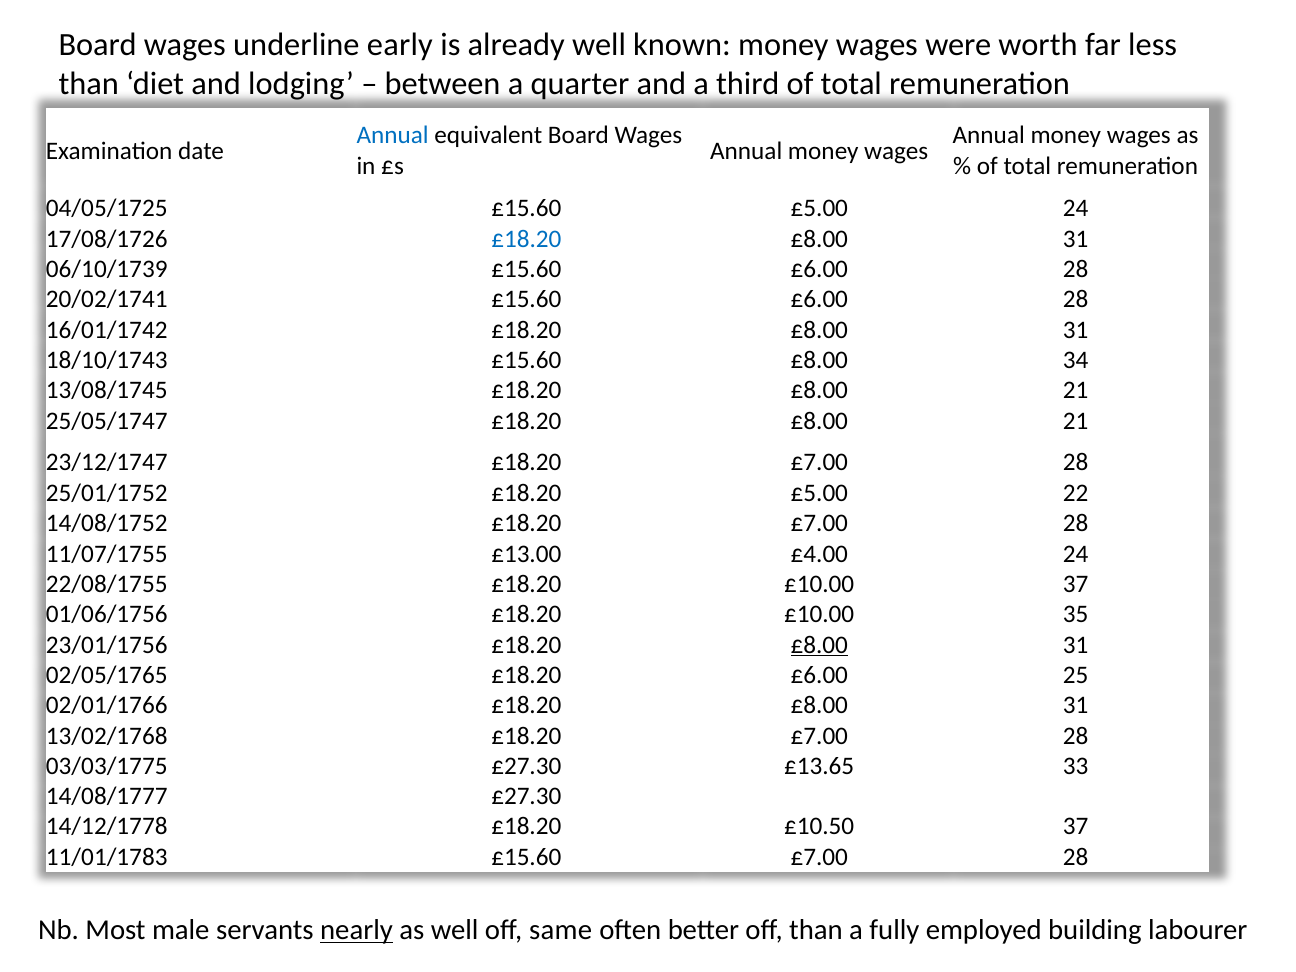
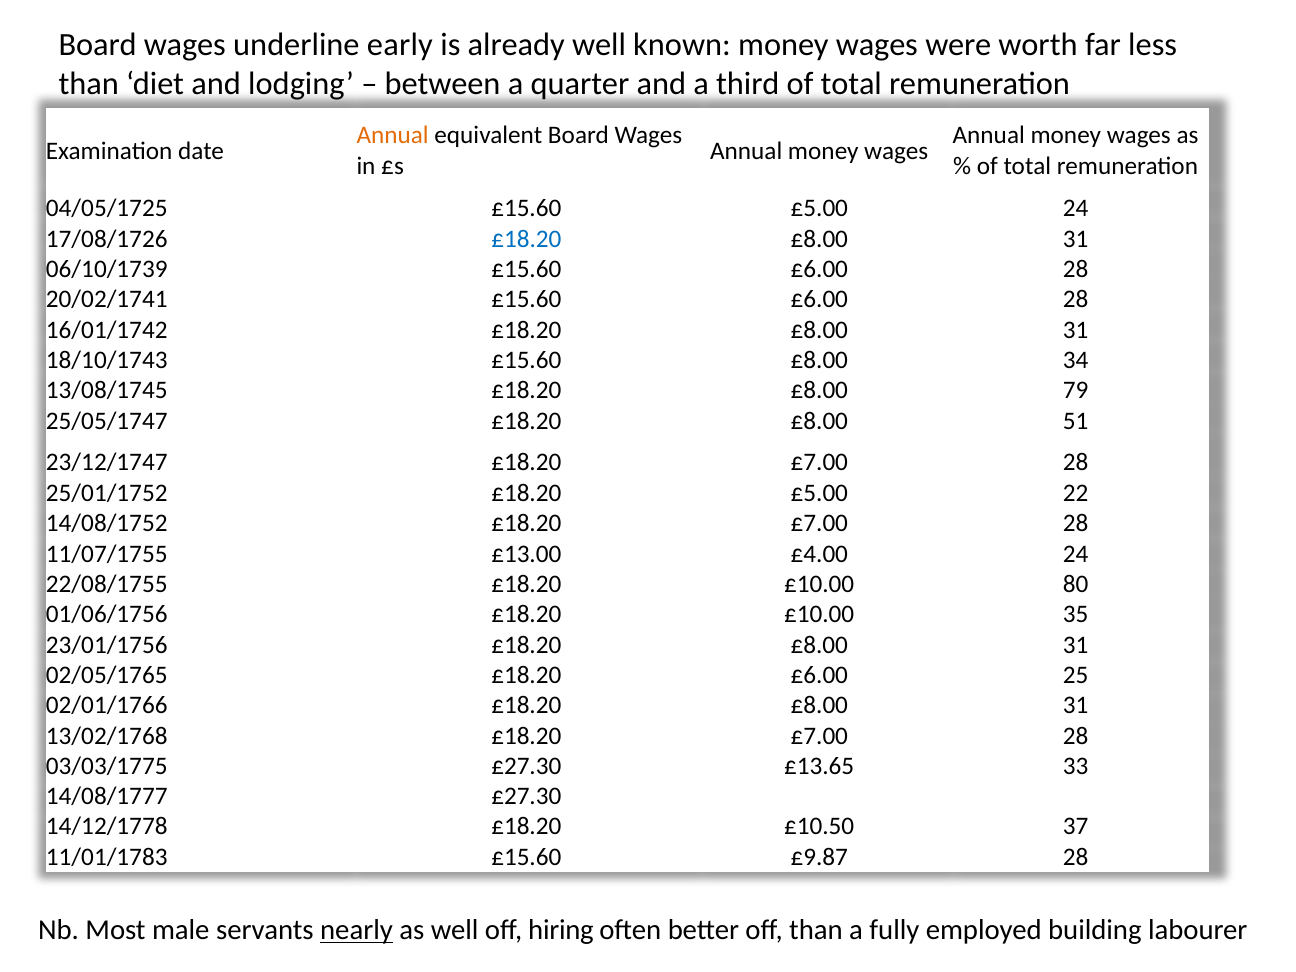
Annual at (393, 136) colour: blue -> orange
13/08/1745 £18.20 £8.00 21: 21 -> 79
25/05/1747 £18.20 £8.00 21: 21 -> 51
£10.00 37: 37 -> 80
£8.00 at (819, 645) underline: present -> none
£15.60 £7.00: £7.00 -> £9.87
same: same -> hiring
